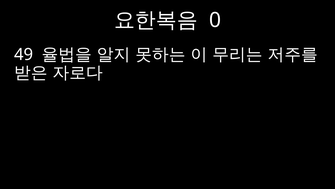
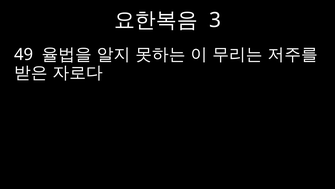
0: 0 -> 3
